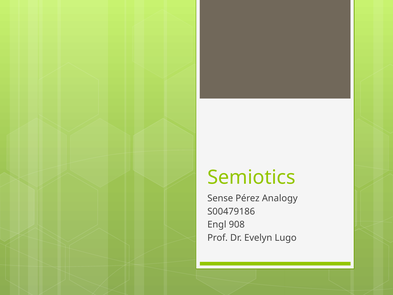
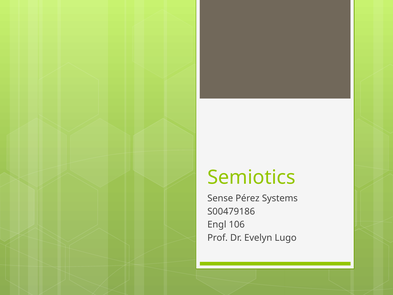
Analogy: Analogy -> Systems
908: 908 -> 106
